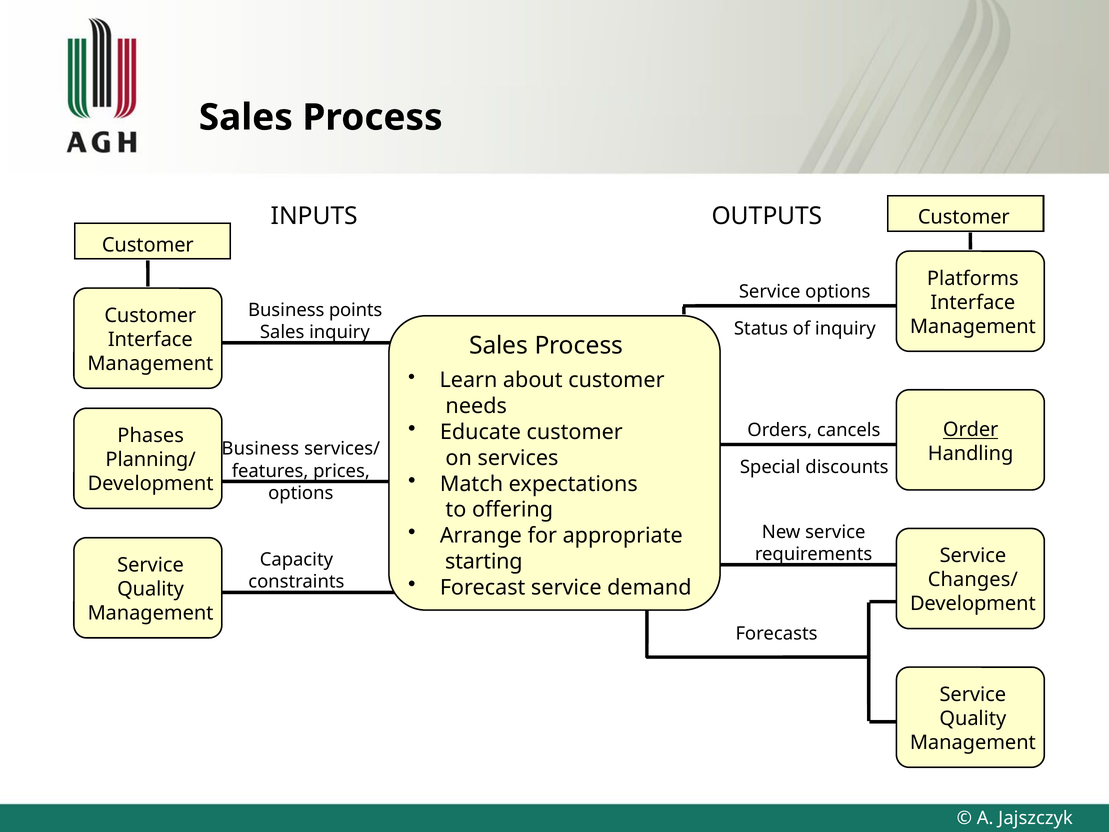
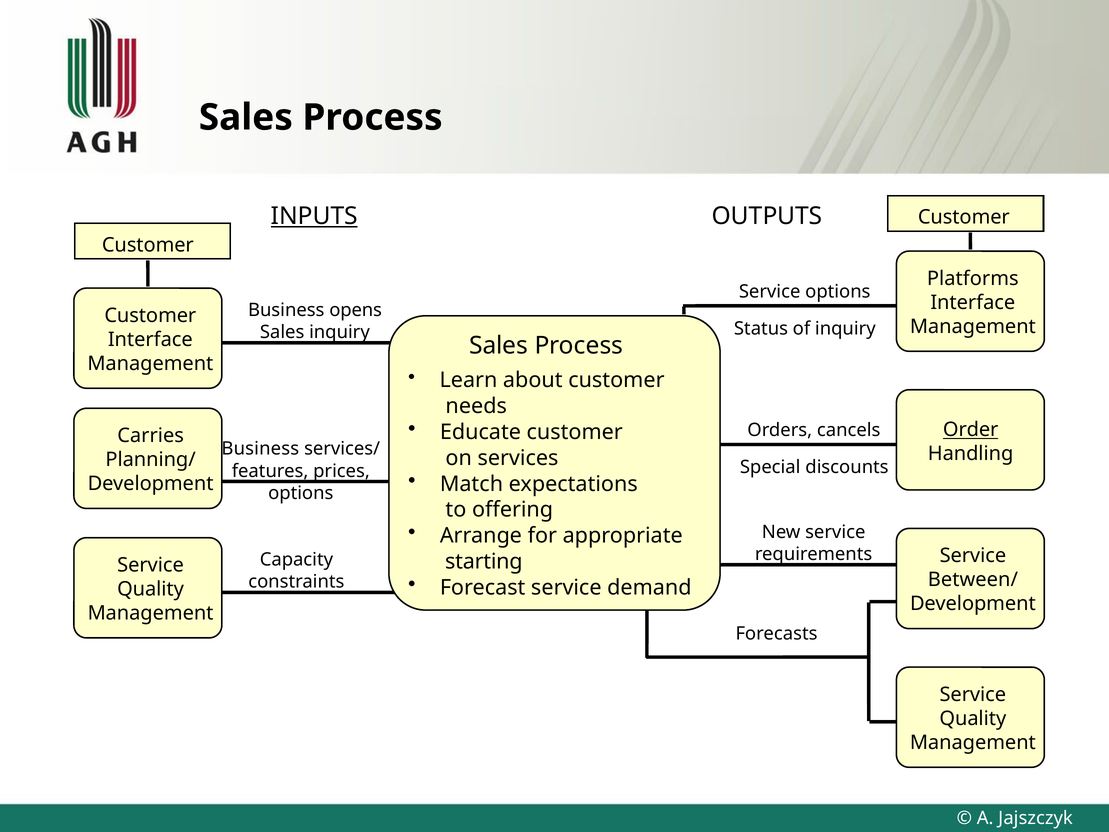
INPUTS underline: none -> present
points: points -> opens
Phases: Phases -> Carries
Changes/: Changes/ -> Between/
